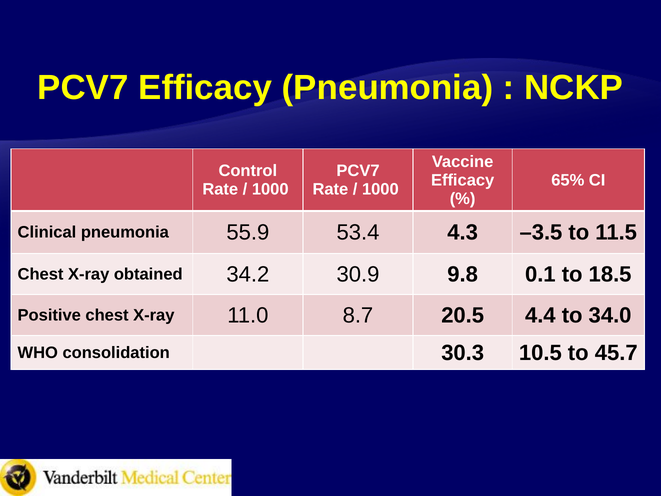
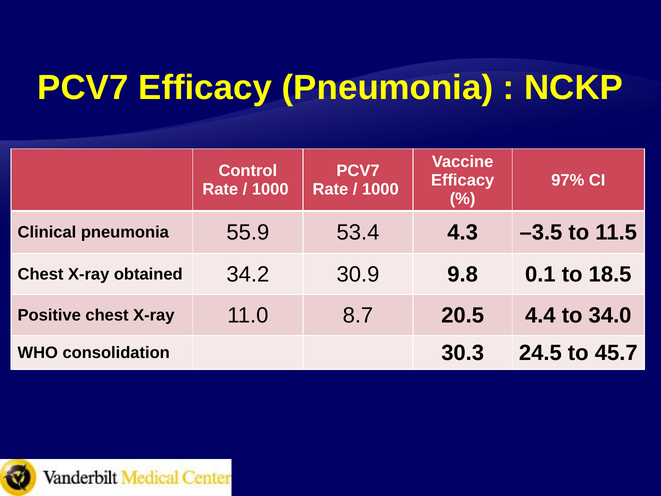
65%: 65% -> 97%
10.5: 10.5 -> 24.5
